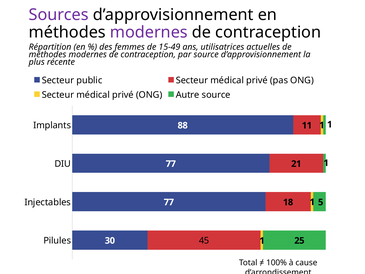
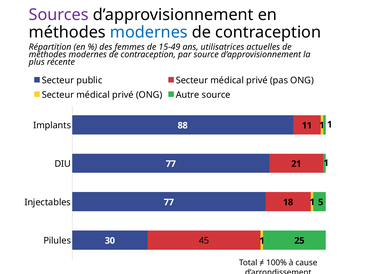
modernes at (149, 32) colour: purple -> blue
